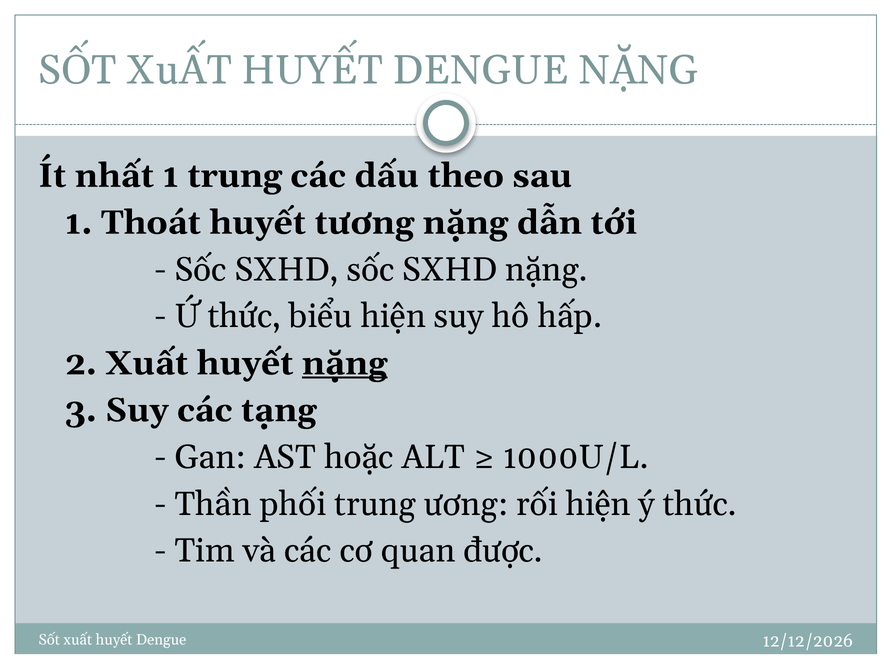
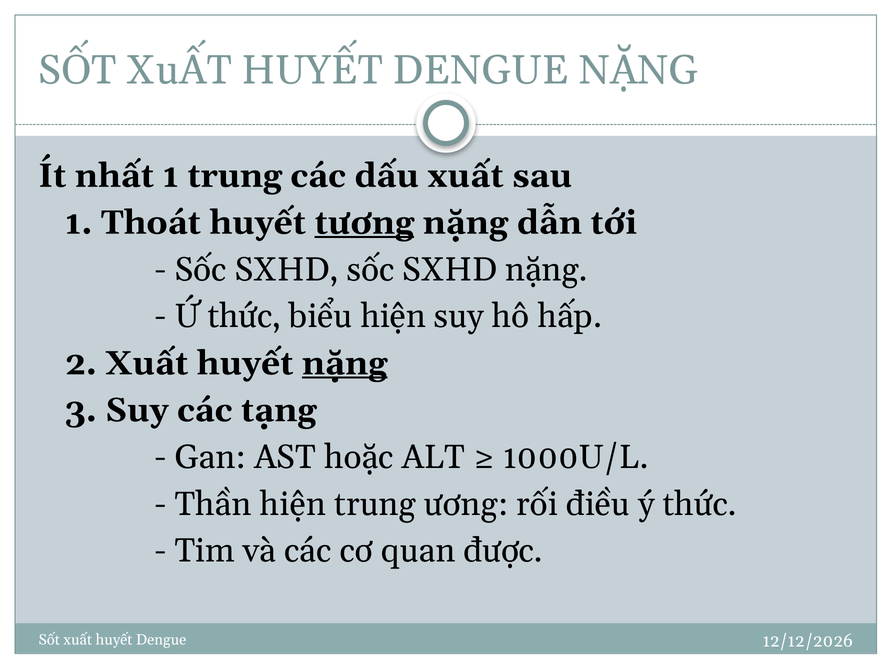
dấu theo: theo -> xuất
tương underline: none -> present
Thần phối: phối -> hiện
rối hiện: hiện -> điều
